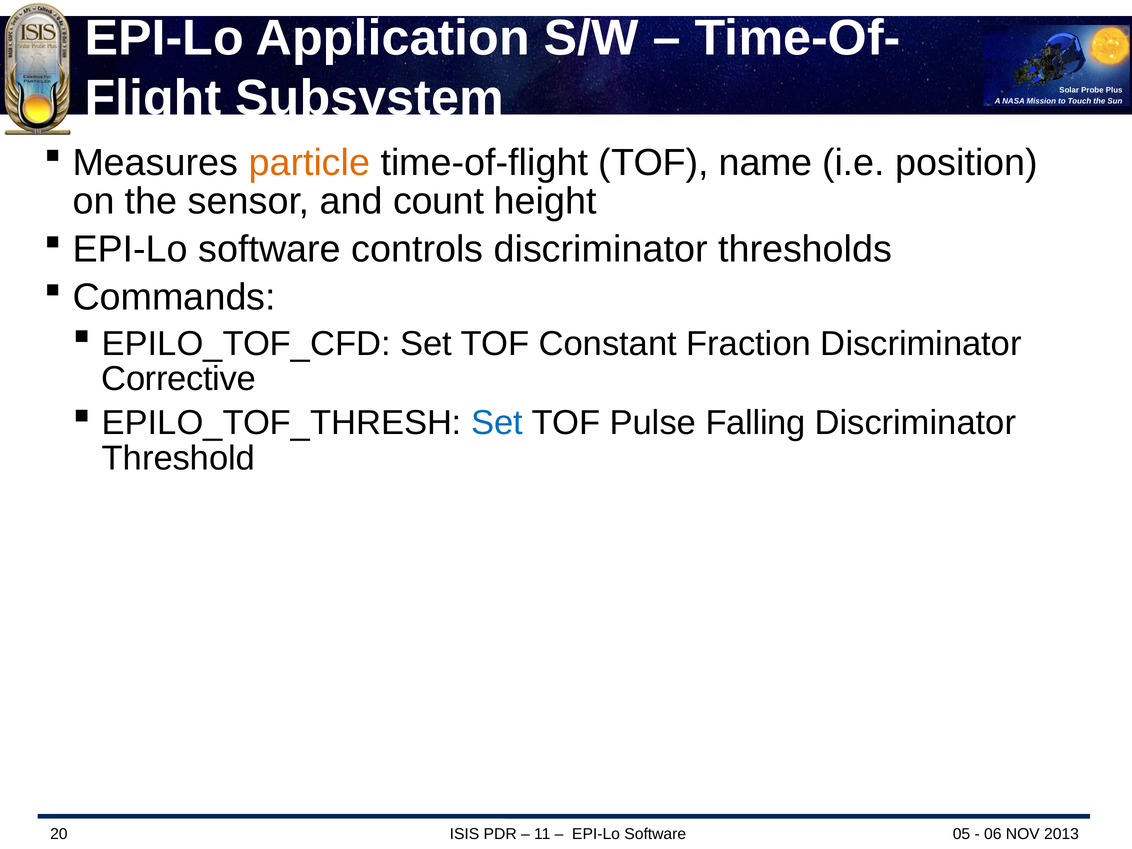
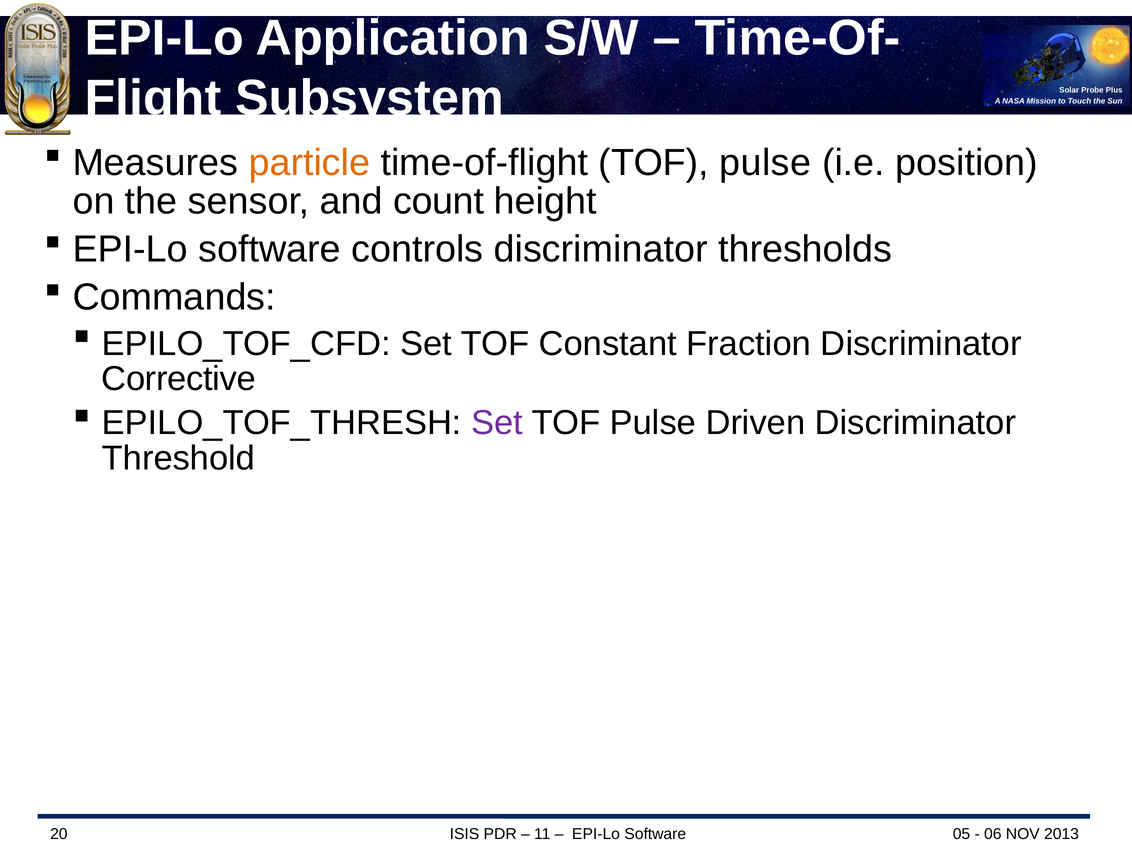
time-of-flight TOF name: name -> pulse
Set at (497, 423) colour: blue -> purple
Falling: Falling -> Driven
